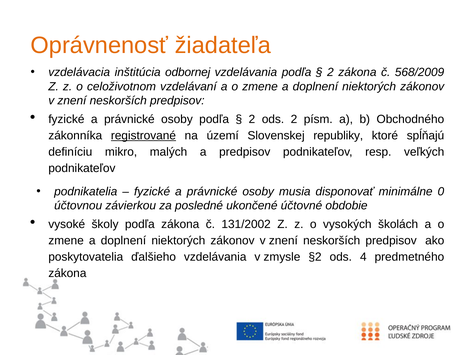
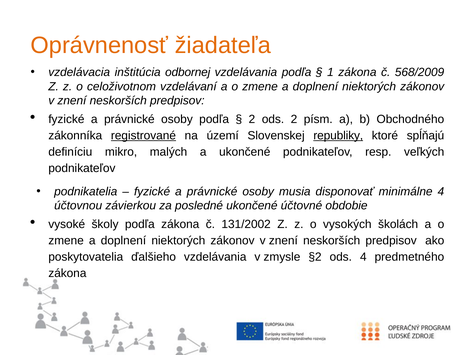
2 at (330, 72): 2 -> 1
republiky underline: none -> present
a predpisov: predpisov -> ukončené
minimálne 0: 0 -> 4
